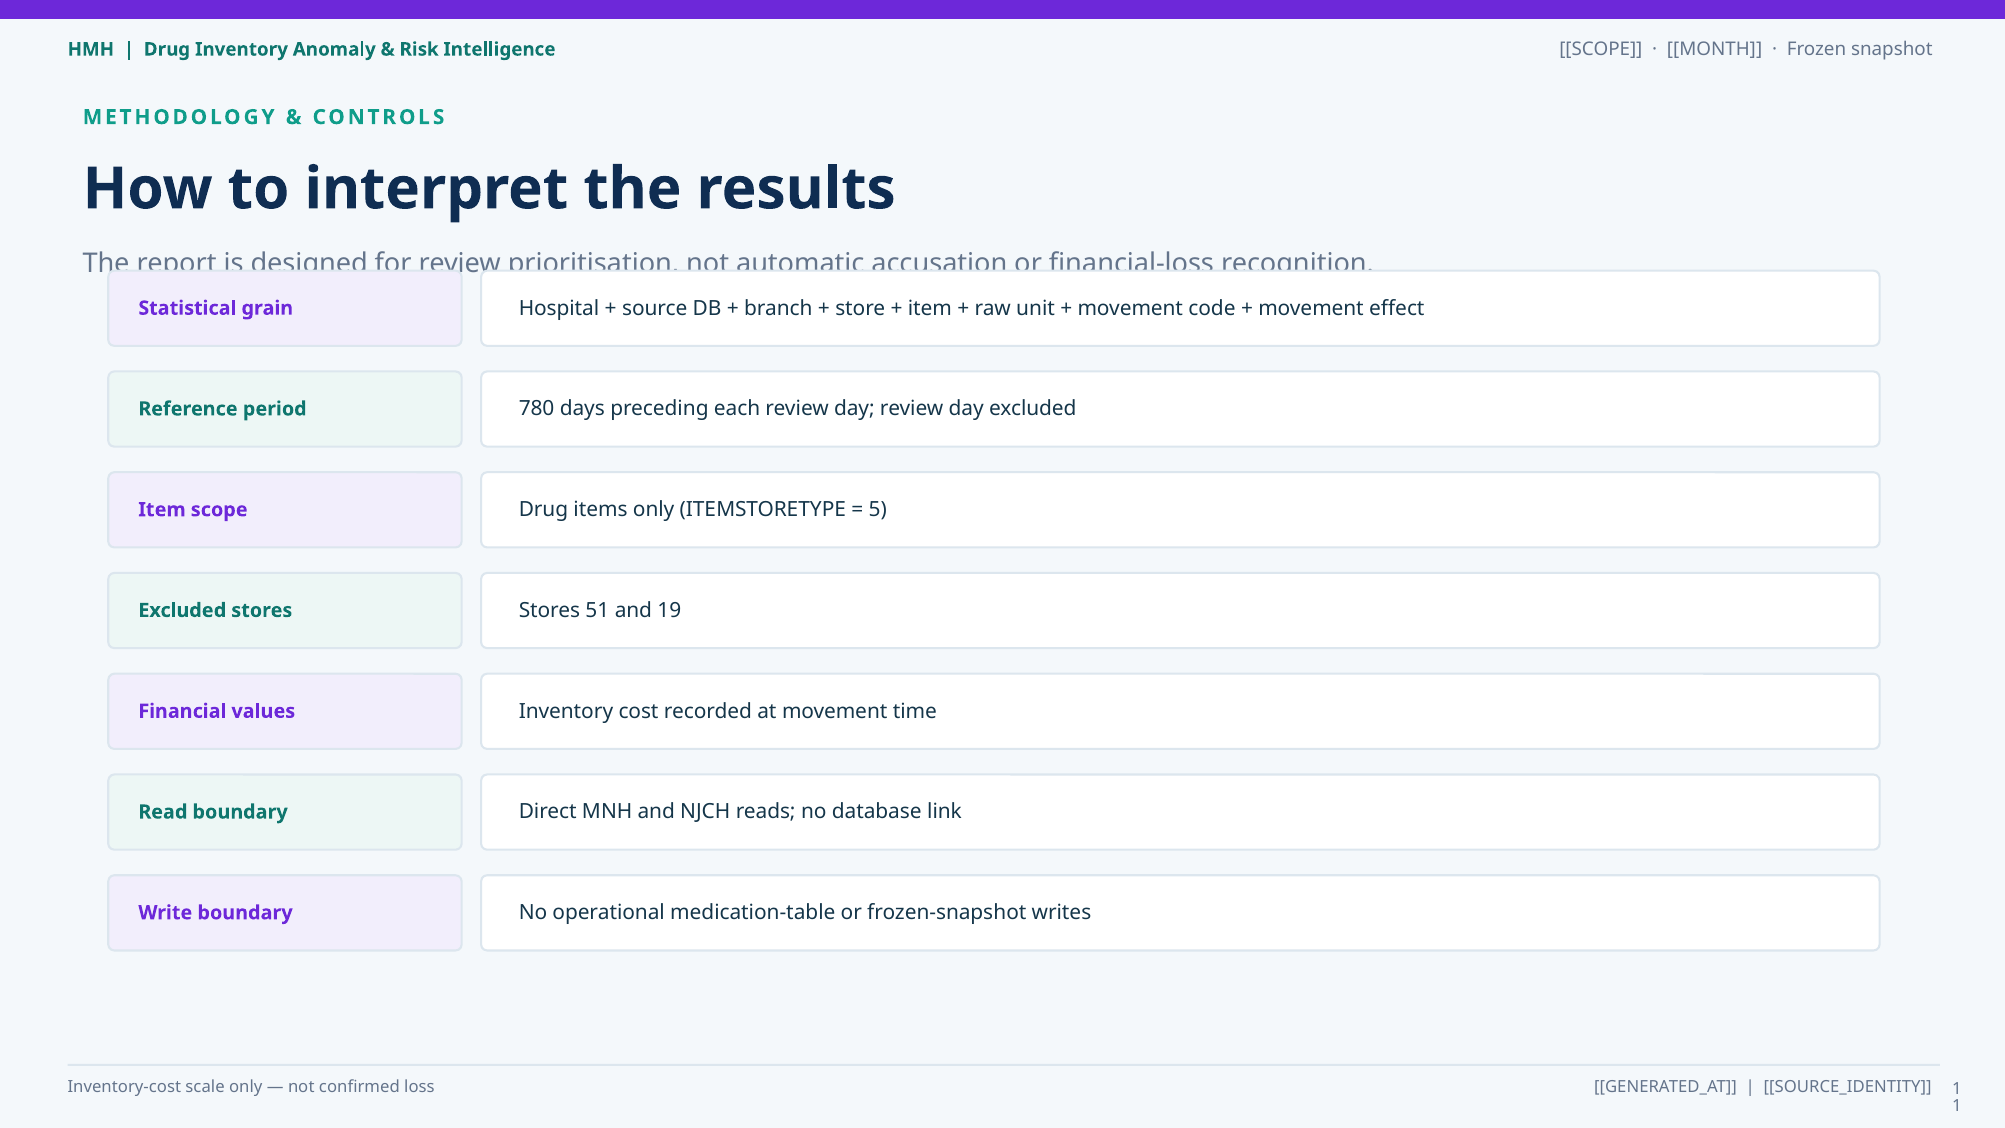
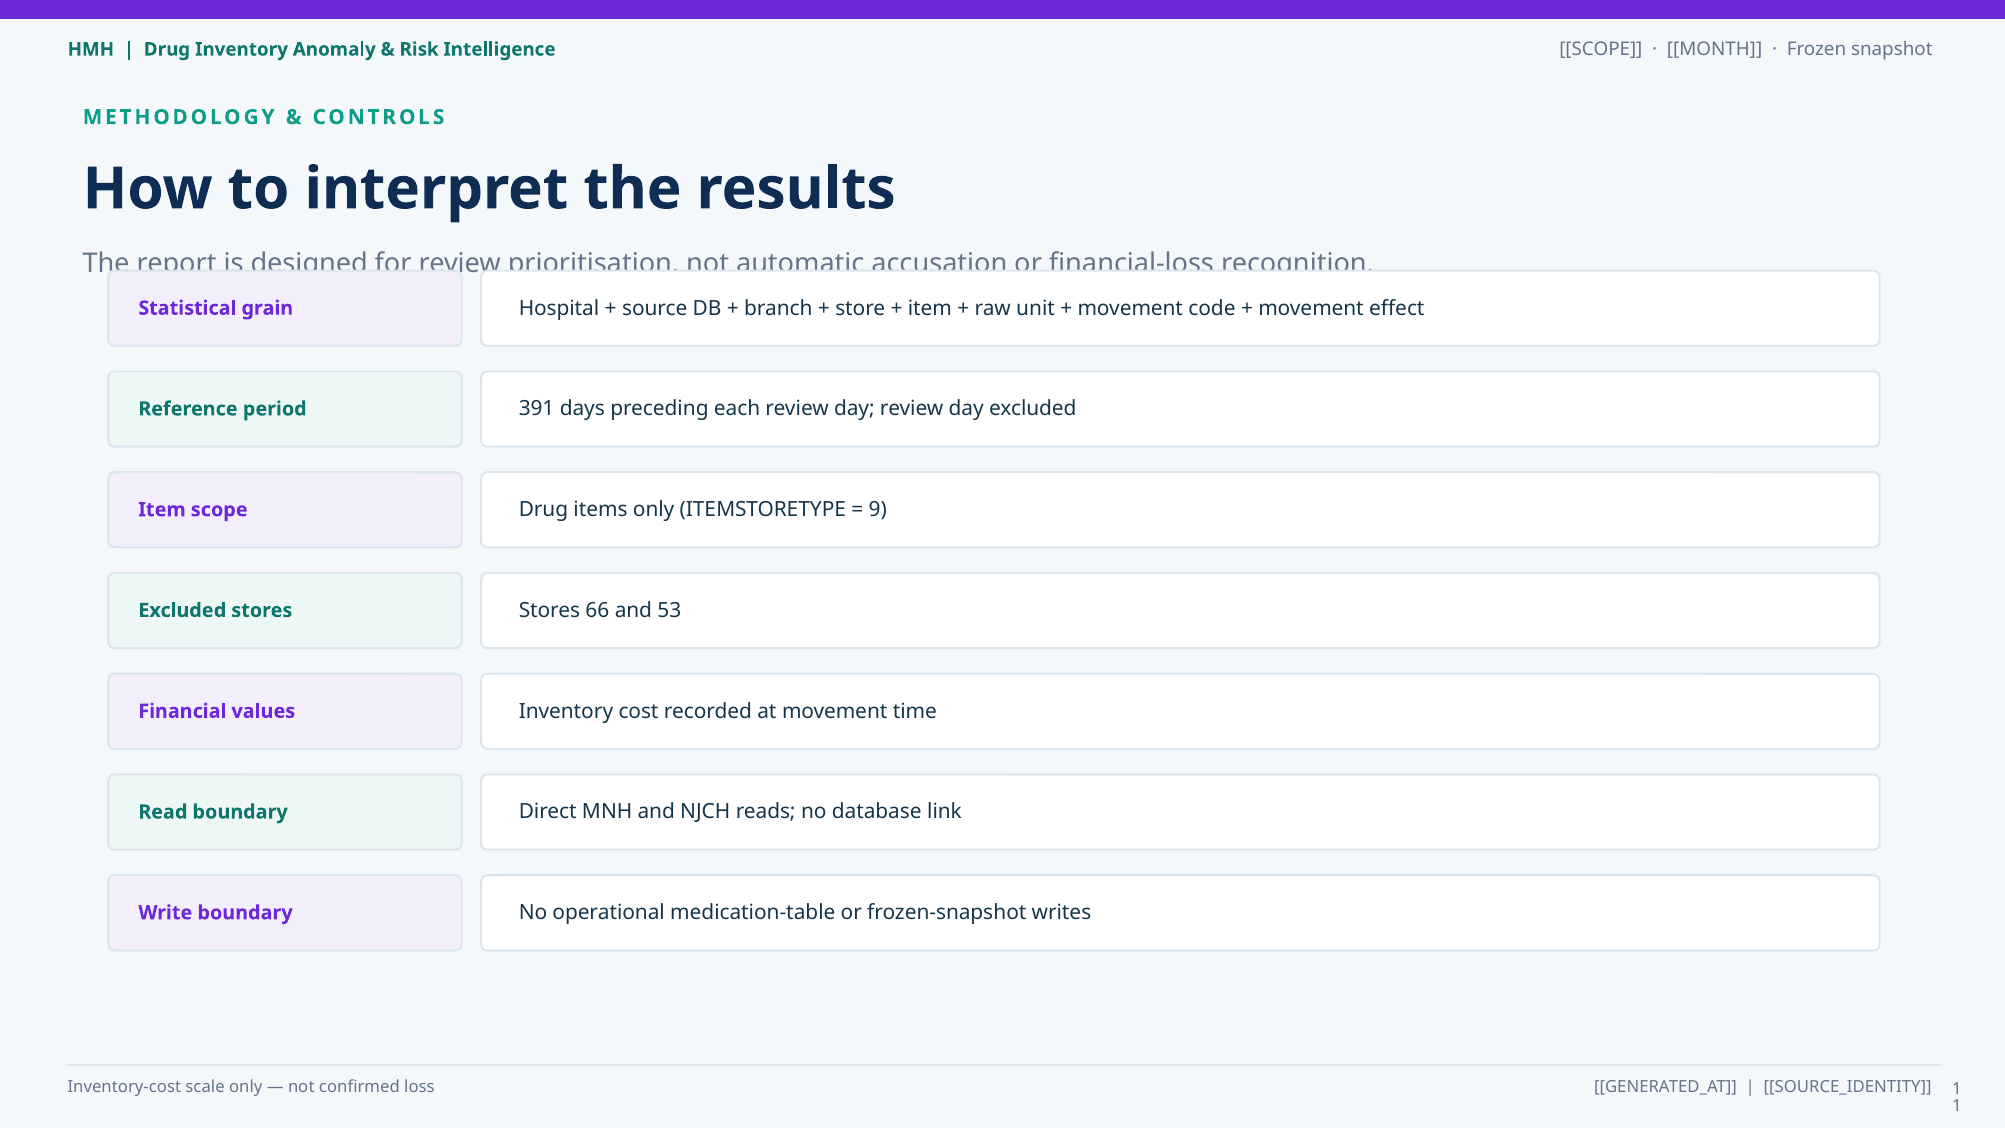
780: 780 -> 391
5: 5 -> 9
51: 51 -> 66
19: 19 -> 53
